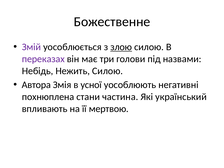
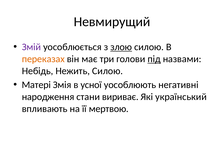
Божественне: Божественне -> Невмирущий
переказах colour: purple -> orange
під underline: none -> present
Автора: Автора -> Матері
похнюплена: похнюплена -> народження
частина: частина -> вириває
